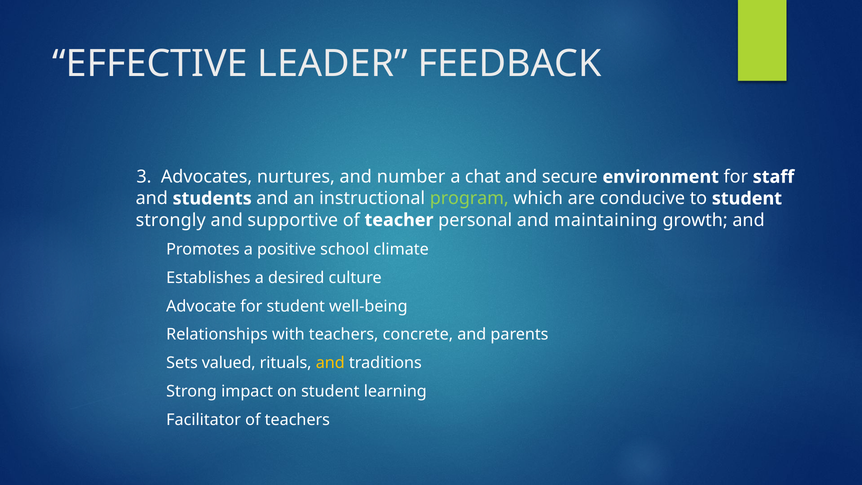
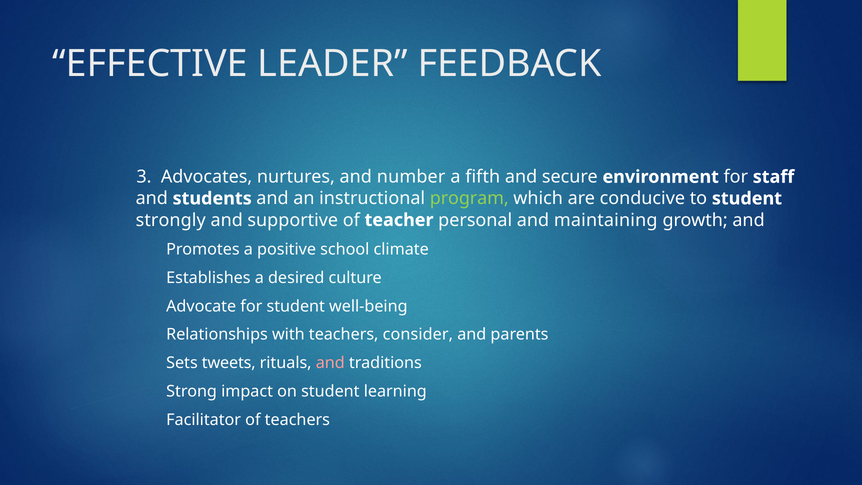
chat: chat -> fifth
concrete: concrete -> consider
valued: valued -> tweets
and at (330, 363) colour: yellow -> pink
